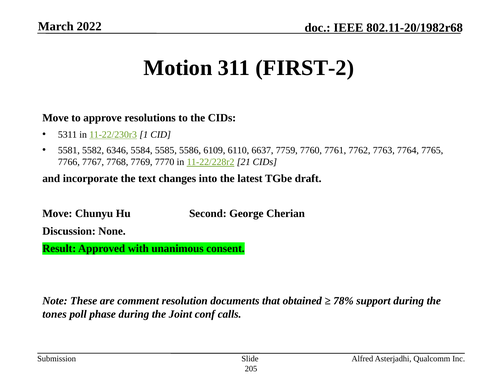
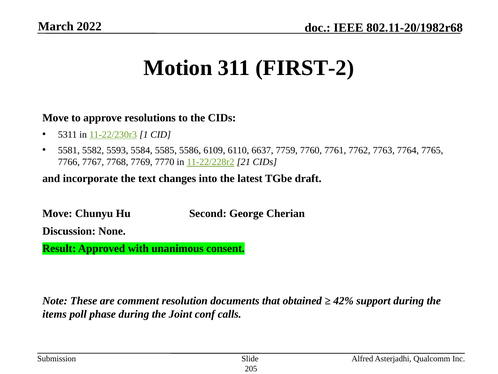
6346: 6346 -> 5593
78%: 78% -> 42%
tones: tones -> items
